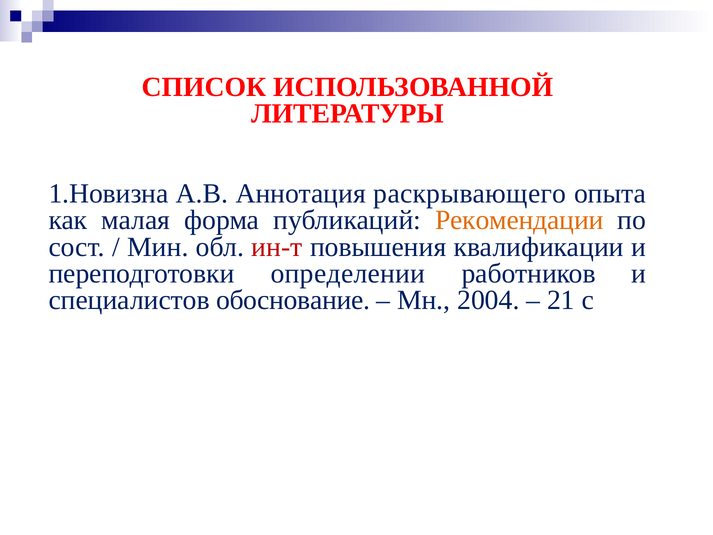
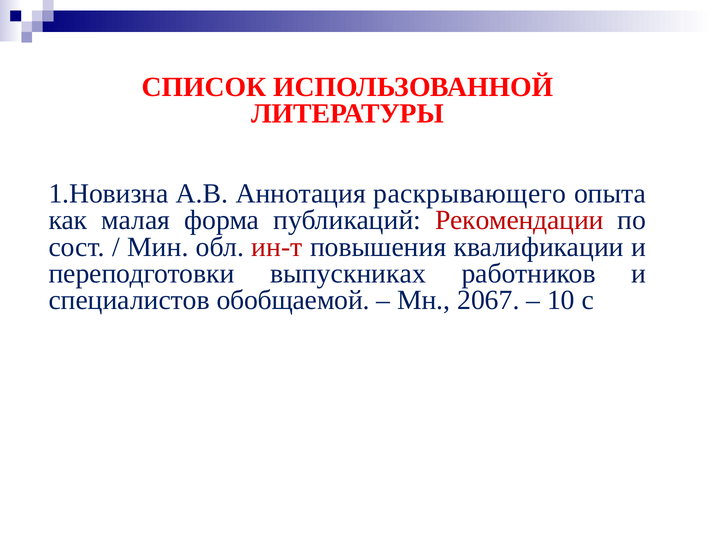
Рекомендации colour: orange -> red
определении: определении -> выпускниках
обоснование: обоснование -> обобщаемой
2004: 2004 -> 2067
21: 21 -> 10
